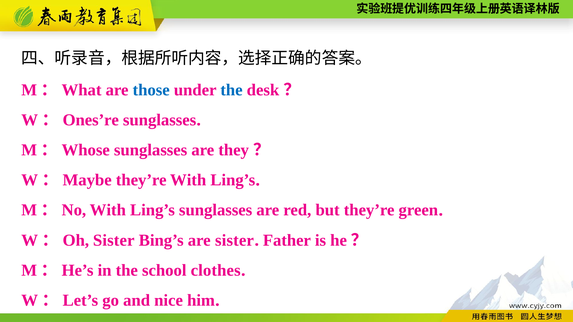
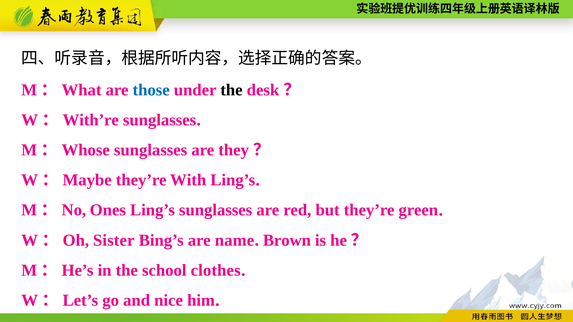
the at (231, 90) colour: blue -> black
Ones’re: Ones’re -> With’re
With at (108, 210): With -> Ones
are sister: sister -> name
Father: Father -> Brown
